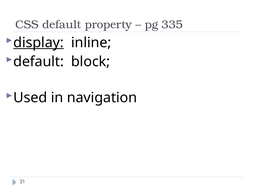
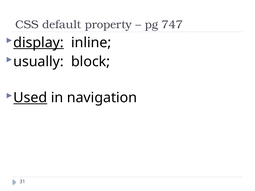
335: 335 -> 747
default at (39, 62): default -> usually
Used underline: none -> present
